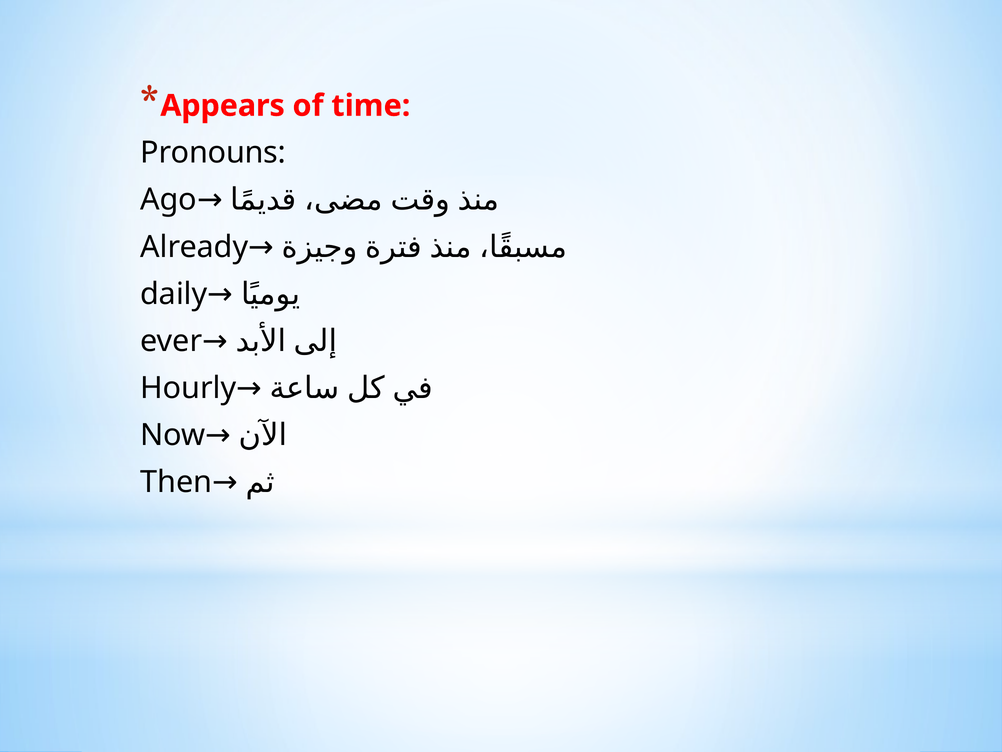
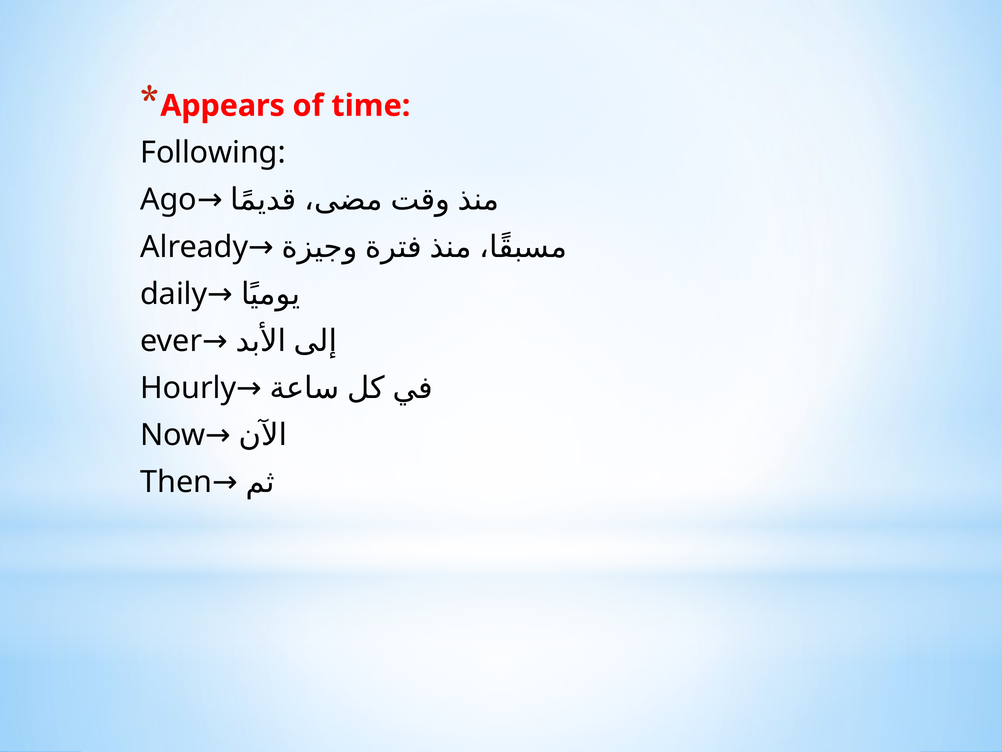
Pronouns: Pronouns -> Following
